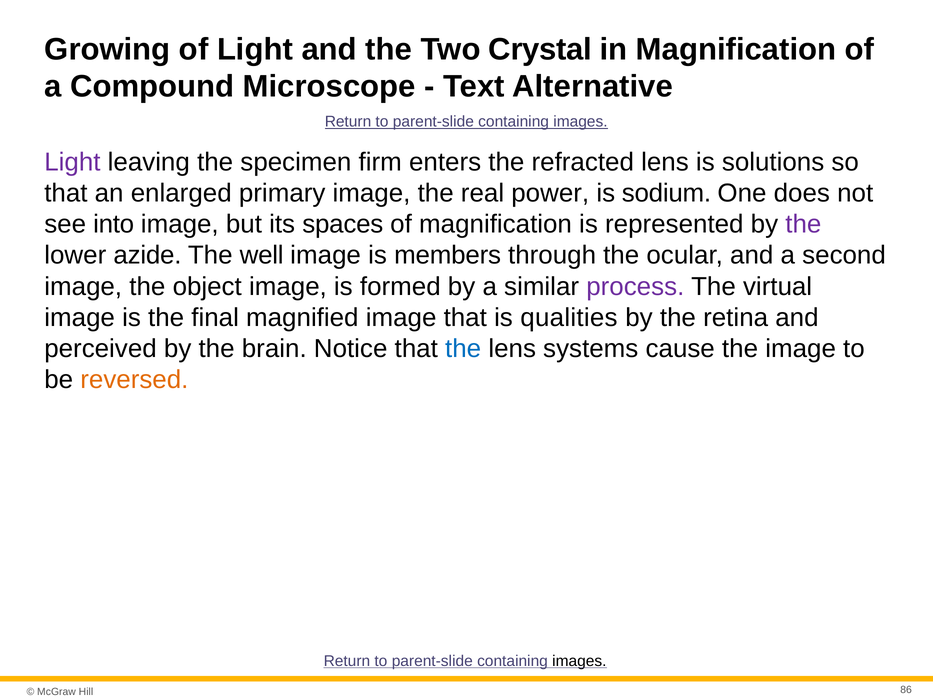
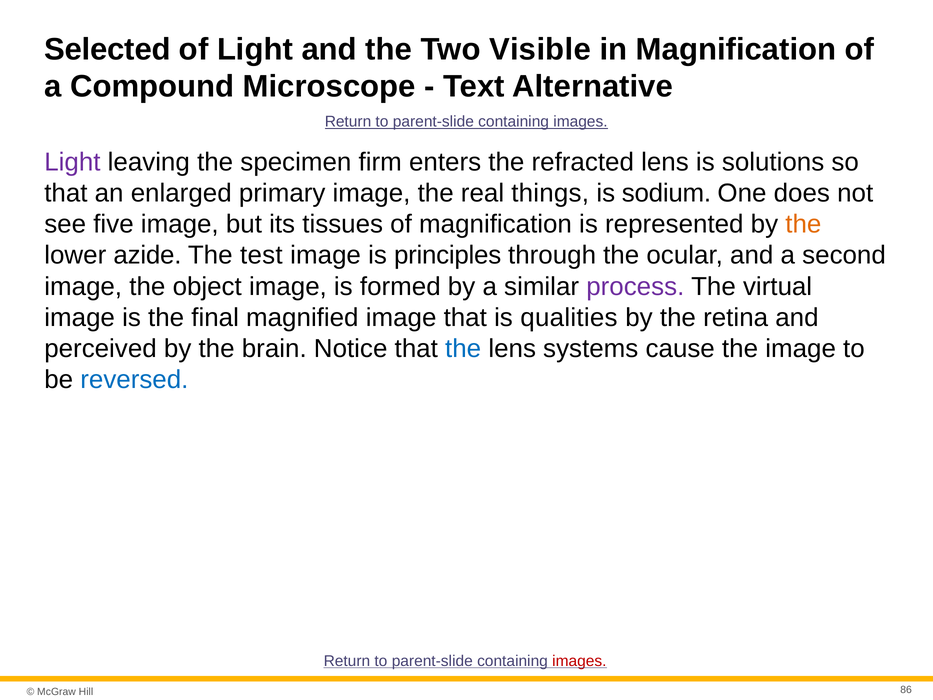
Growing: Growing -> Selected
Crystal: Crystal -> Visible
power: power -> things
into: into -> five
spaces: spaces -> tissues
the at (803, 224) colour: purple -> orange
well: well -> test
members: members -> principles
reversed colour: orange -> blue
images at (579, 661) colour: black -> red
